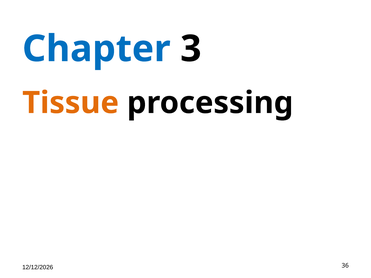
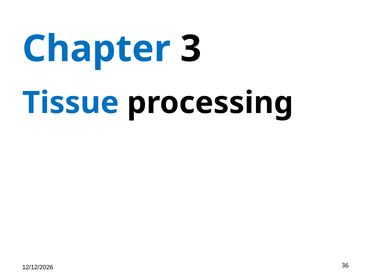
Tissue colour: orange -> blue
